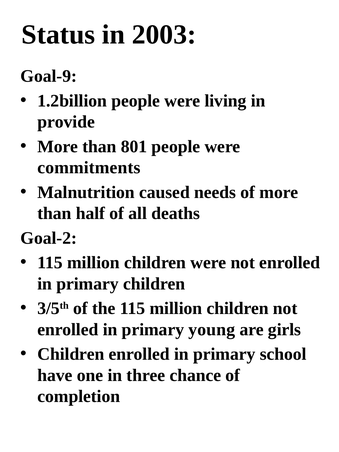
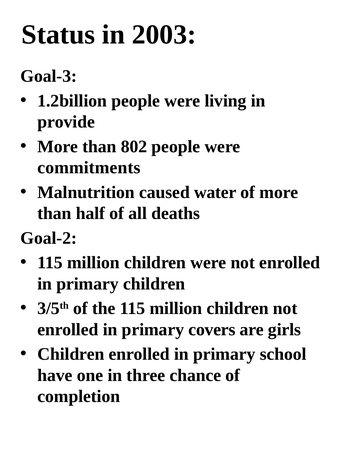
Goal-9: Goal-9 -> Goal-3
801: 801 -> 802
needs: needs -> water
young: young -> covers
